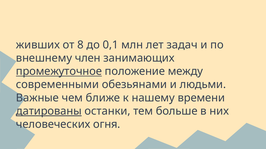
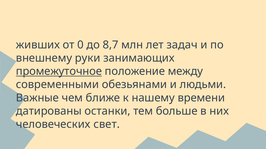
8: 8 -> 0
0,1: 0,1 -> 8,7
член: член -> руки
датированы underline: present -> none
огня: огня -> свет
